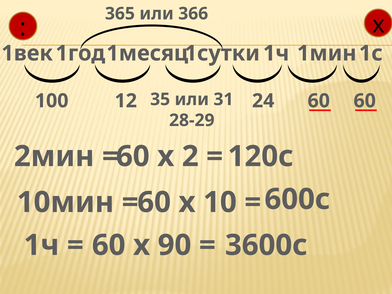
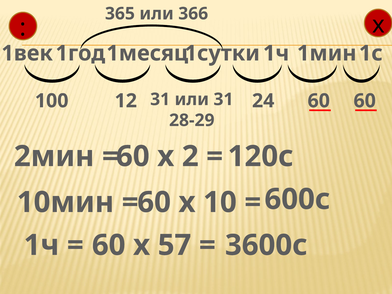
12 35: 35 -> 31
90: 90 -> 57
